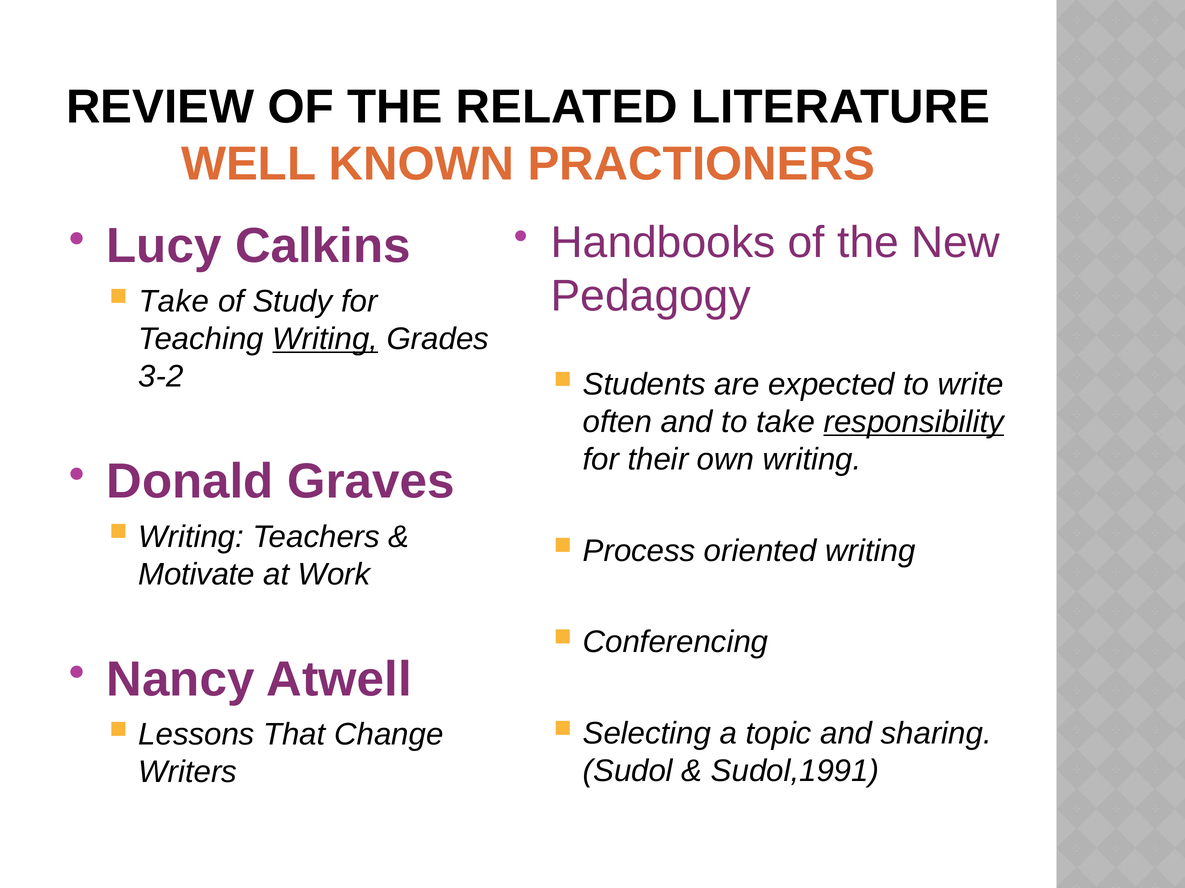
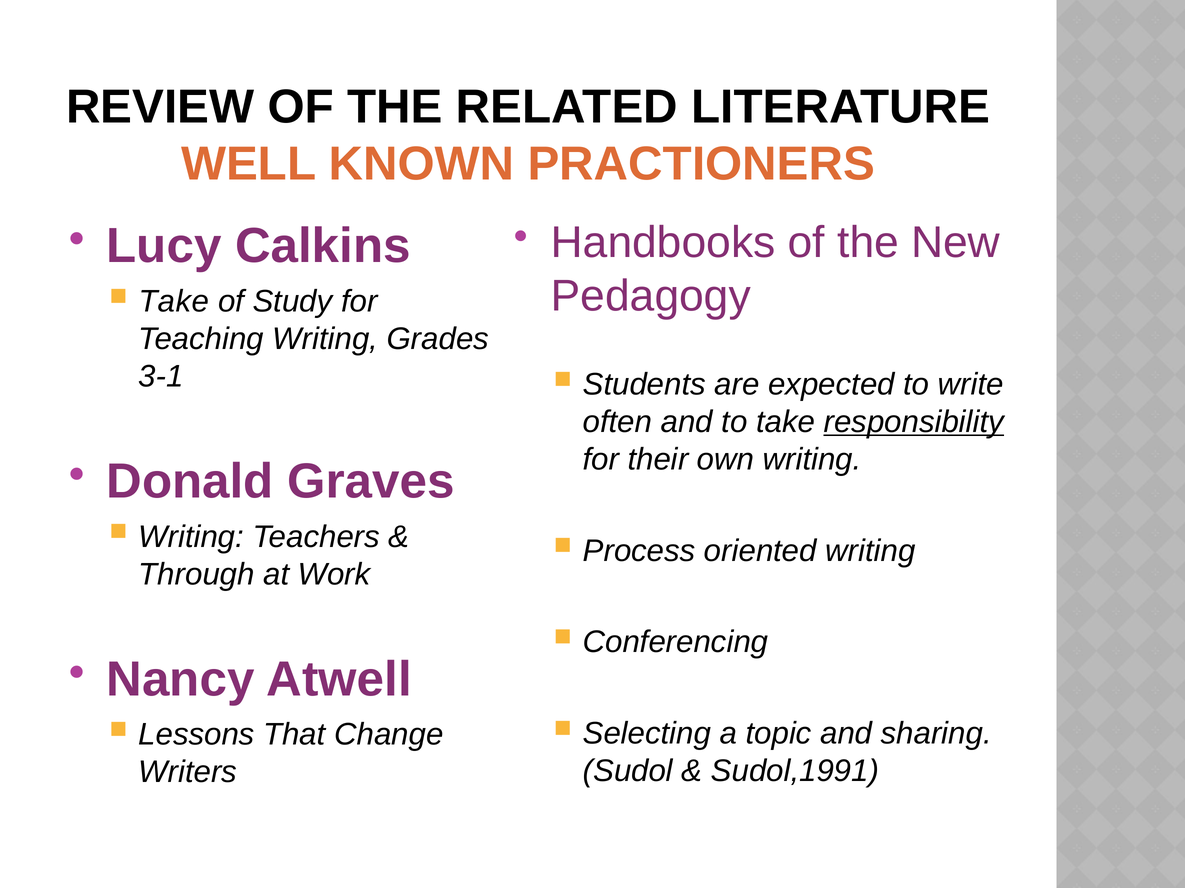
Writing at (325, 339) underline: present -> none
3-2: 3-2 -> 3-1
Motivate: Motivate -> Through
